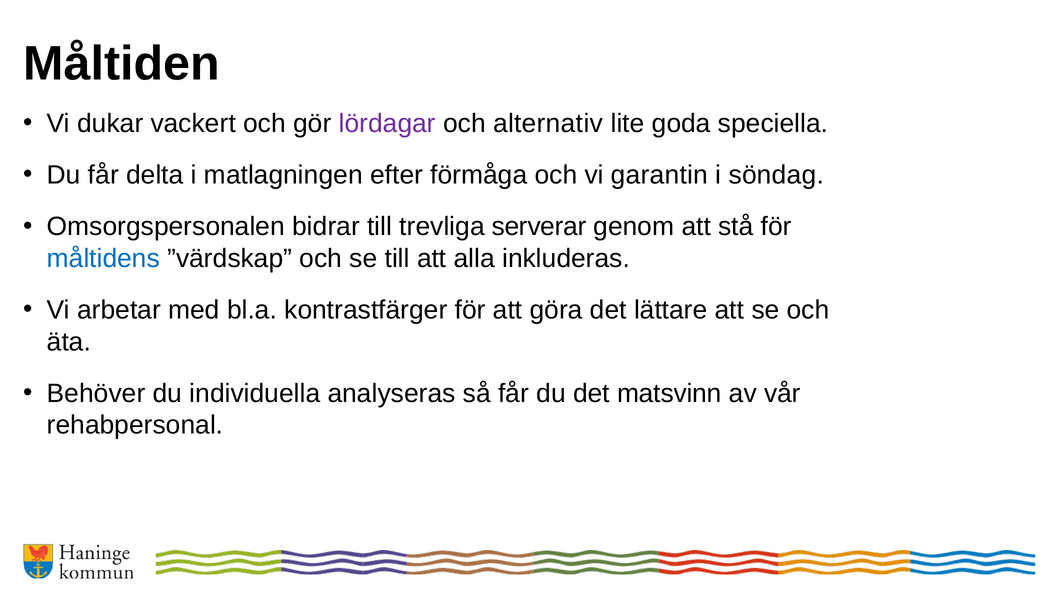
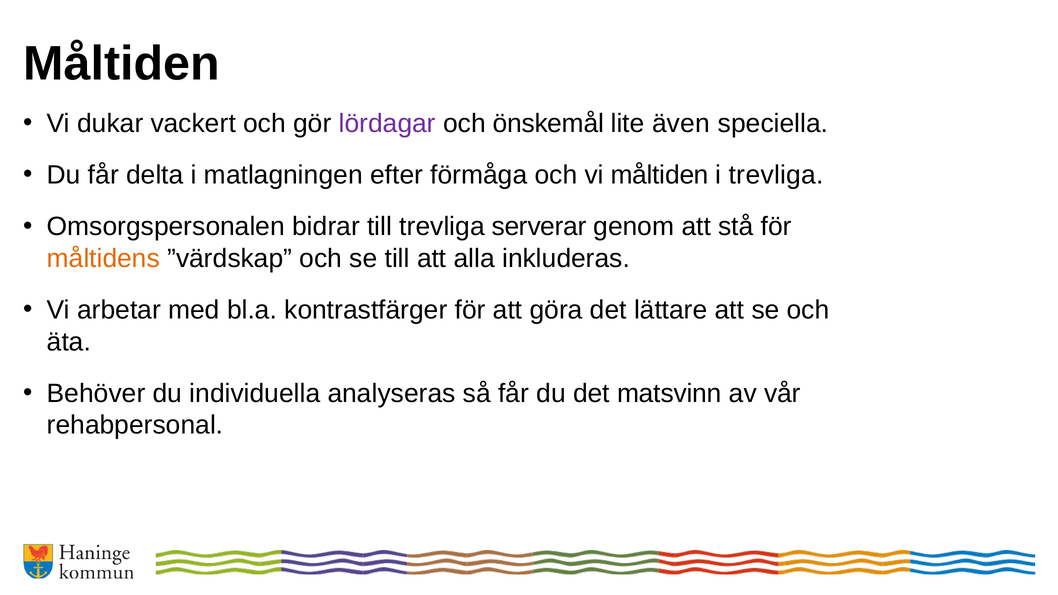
alternativ: alternativ -> önskemål
goda: goda -> även
vi garantin: garantin -> måltiden
i söndag: söndag -> trevliga
måltidens colour: blue -> orange
